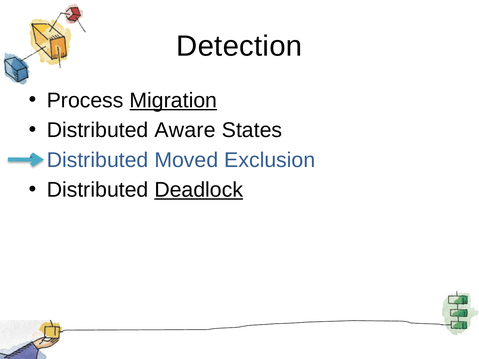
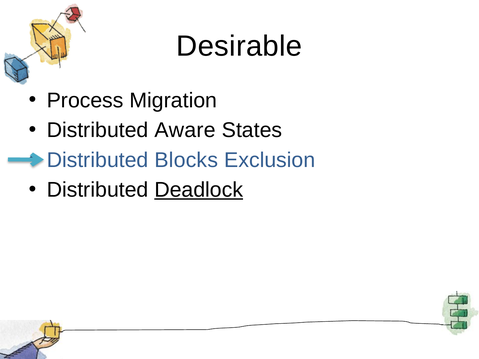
Detection: Detection -> Desirable
Migration underline: present -> none
Moved: Moved -> Blocks
